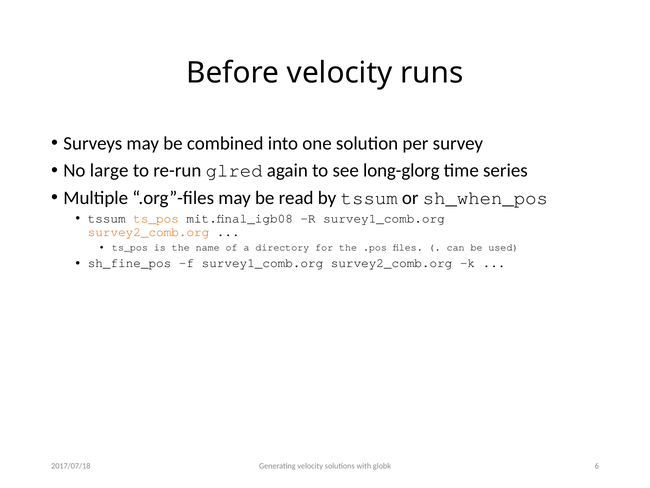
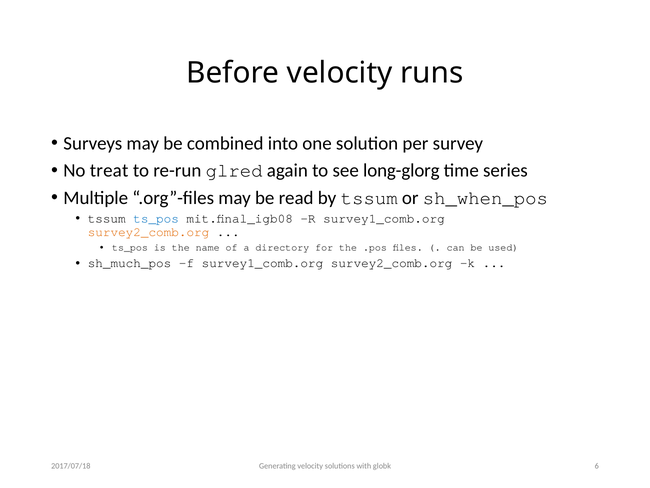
large: large -> treat
ts_pos at (156, 218) colour: orange -> blue
sh_fine_pos: sh_fine_pos -> sh_much_pos
